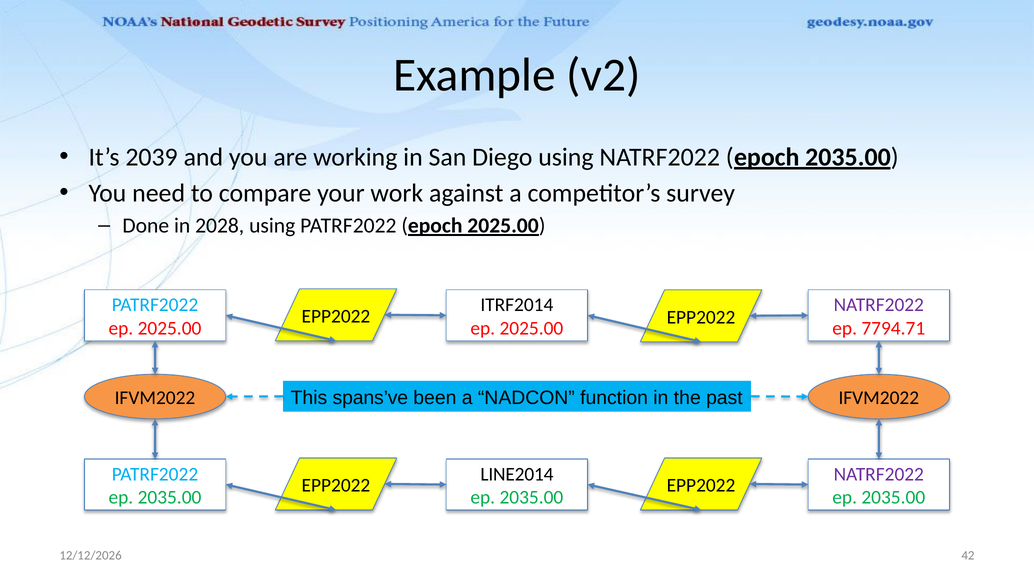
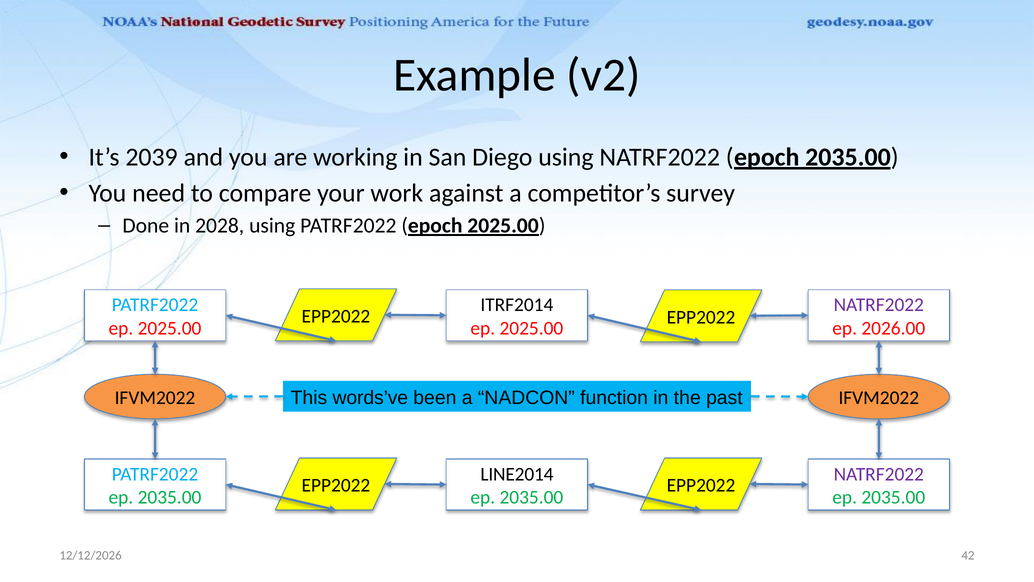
7794.71: 7794.71 -> 2026.00
spans’ve: spans’ve -> words’ve
